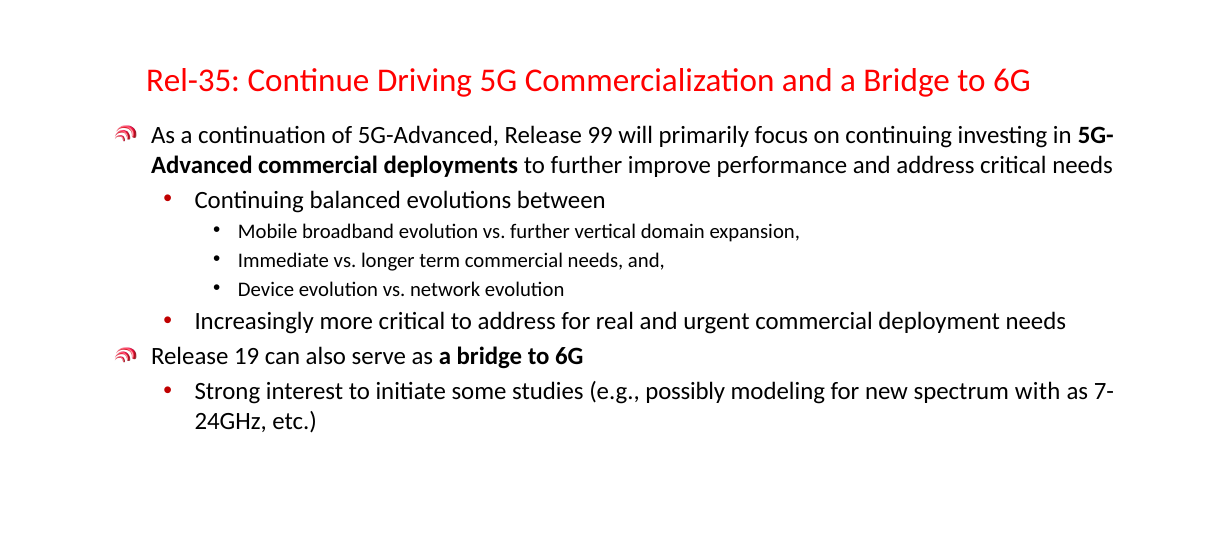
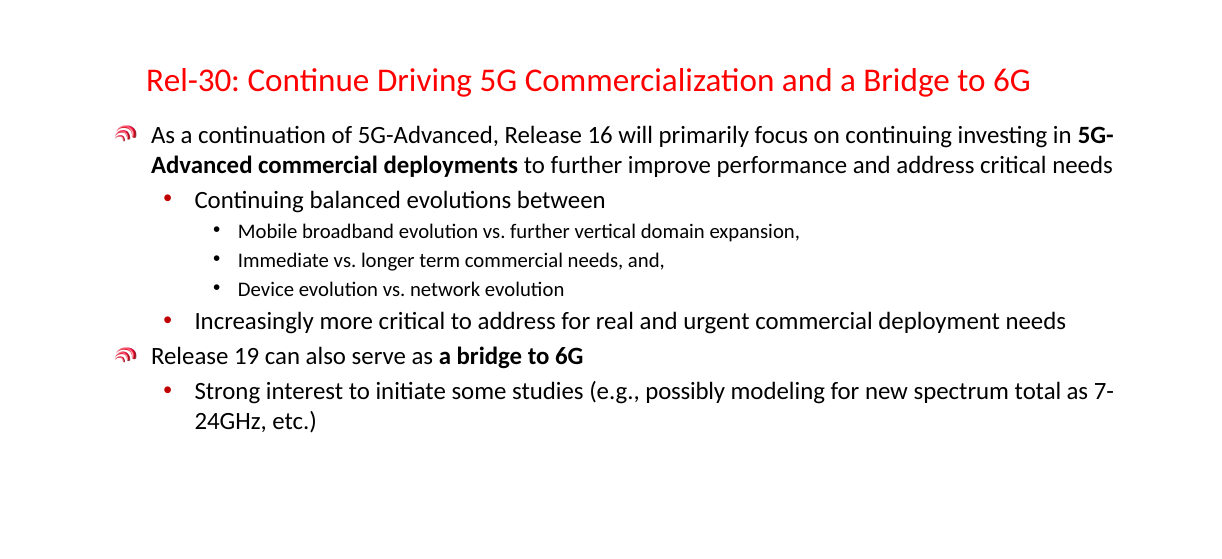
Rel-35: Rel-35 -> Rel-30
99: 99 -> 16
with: with -> total
